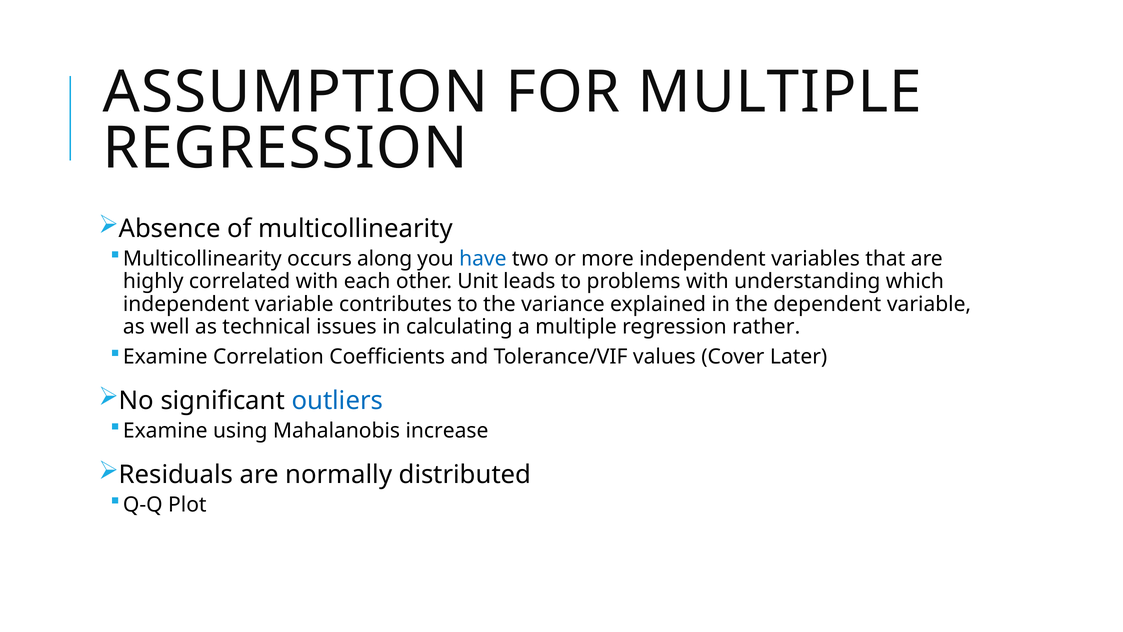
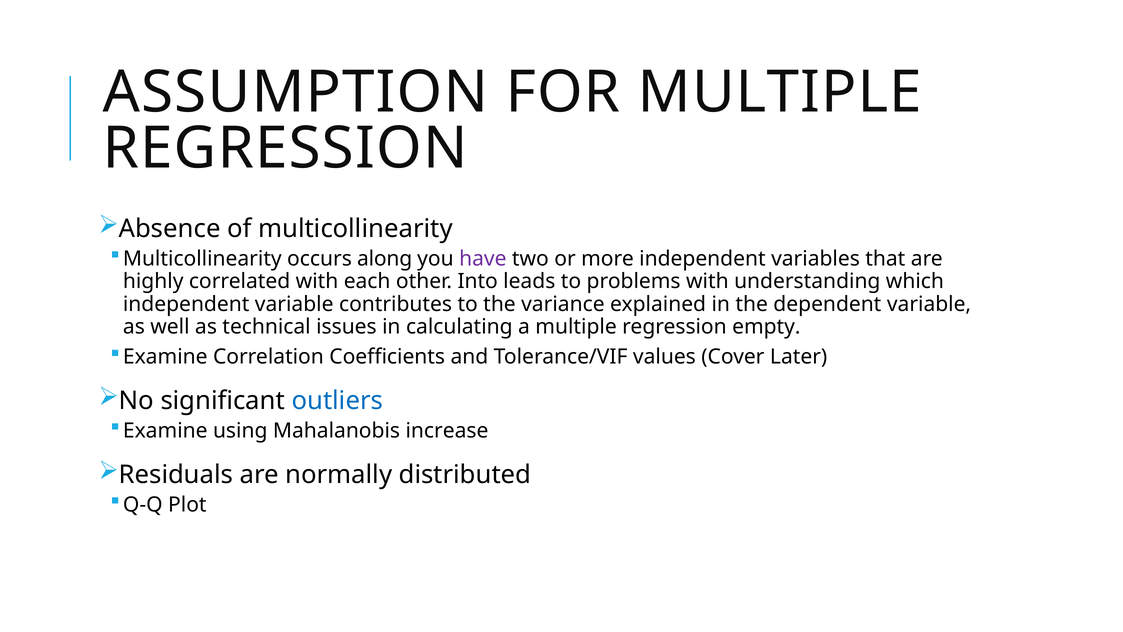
have colour: blue -> purple
Unit: Unit -> Into
rather: rather -> empty
